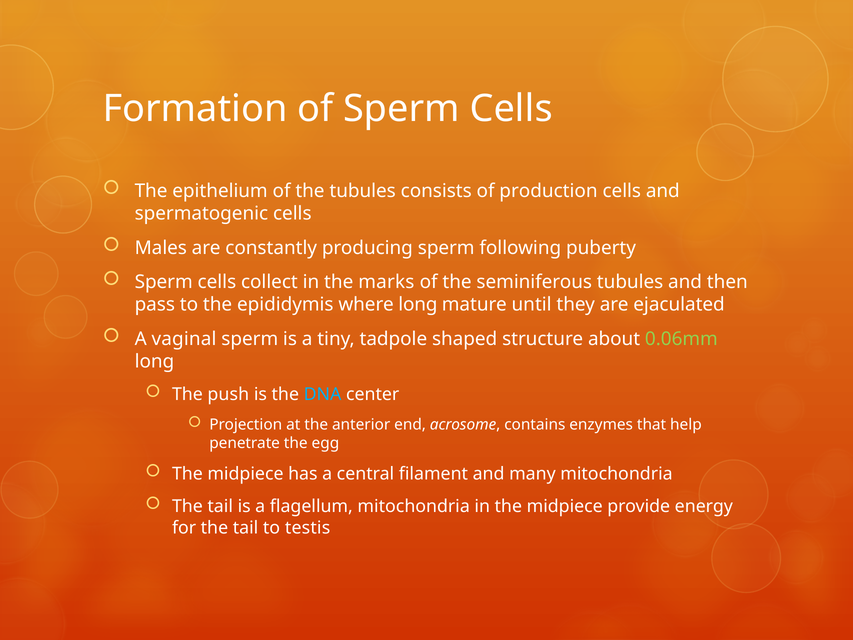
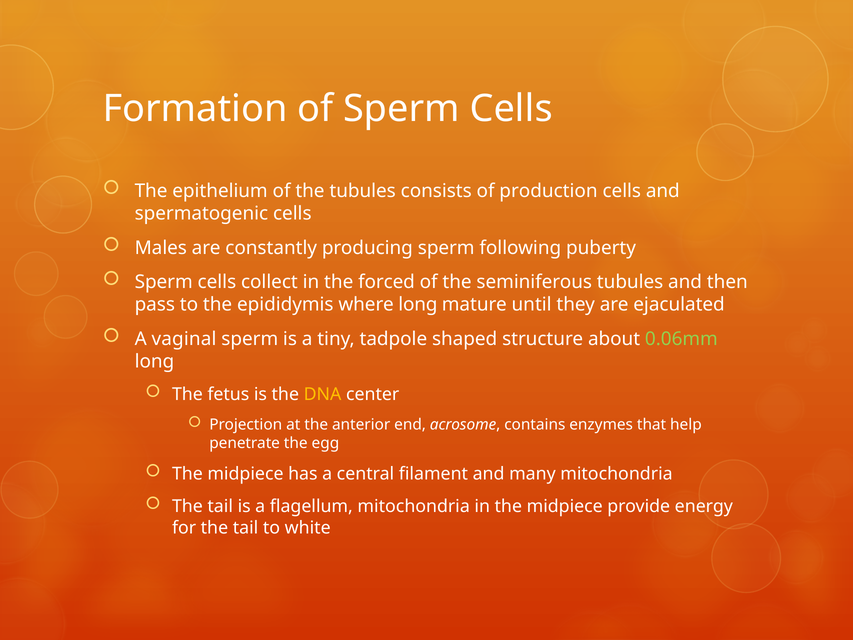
marks: marks -> forced
push: push -> fetus
DNA colour: light blue -> yellow
testis: testis -> white
